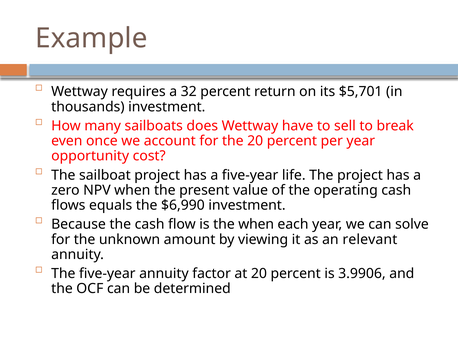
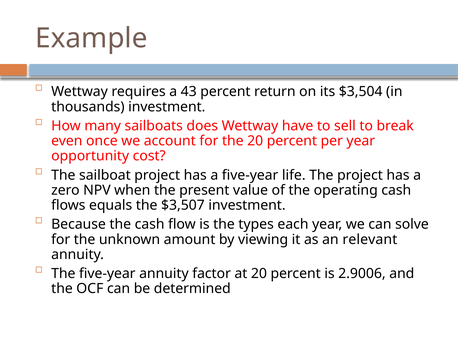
32: 32 -> 43
$5,701: $5,701 -> $3,504
$6,990: $6,990 -> $3,507
the when: when -> types
3.9906: 3.9906 -> 2.9006
